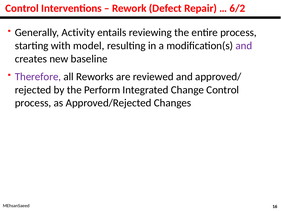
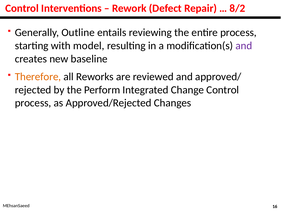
6/2: 6/2 -> 8/2
Activity: Activity -> Outline
Therefore colour: purple -> orange
